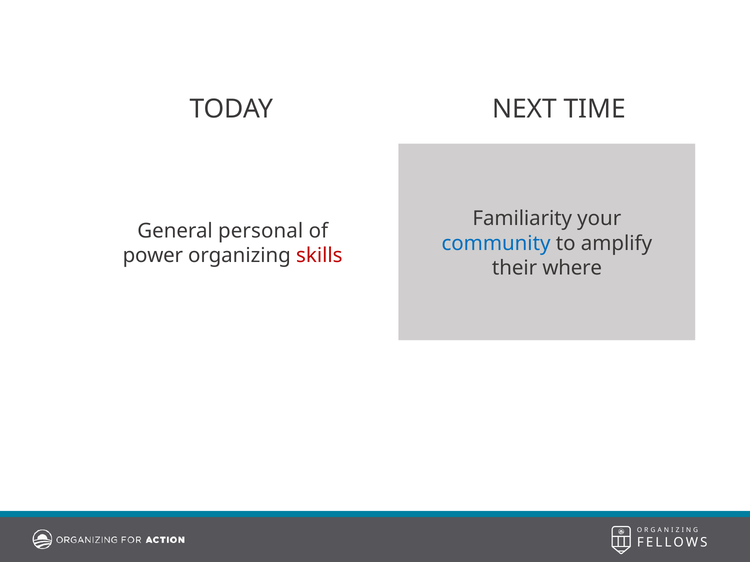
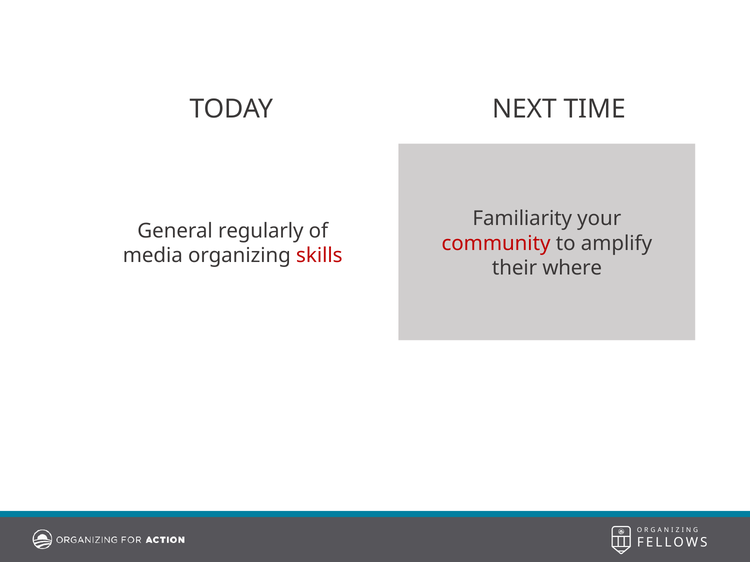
personal: personal -> regularly
community colour: blue -> red
power: power -> media
